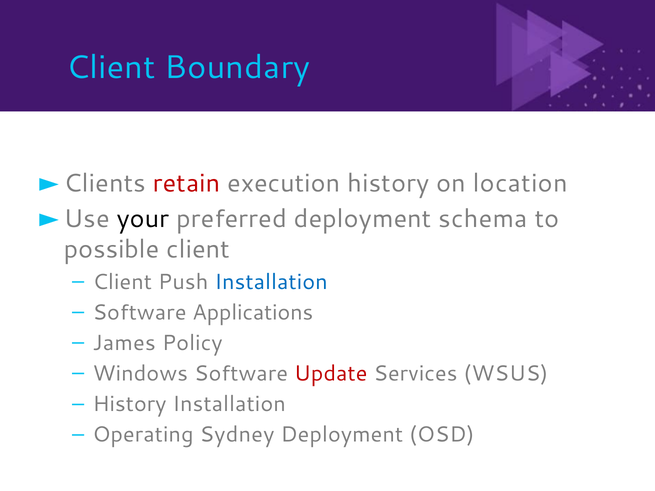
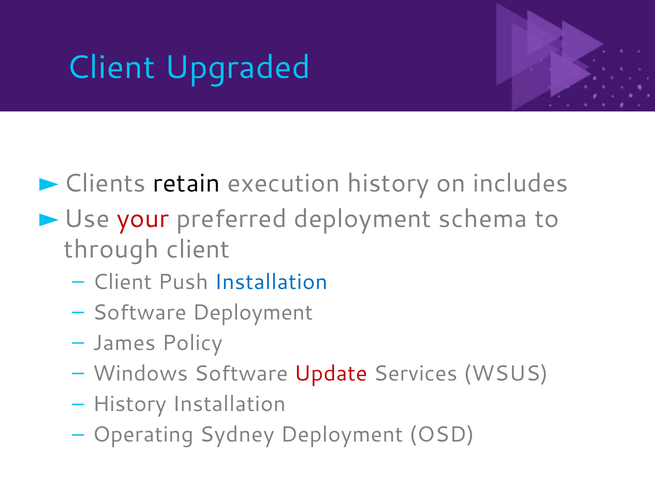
Boundary: Boundary -> Upgraded
retain colour: red -> black
location: location -> includes
your colour: black -> red
possible: possible -> through
Software Applications: Applications -> Deployment
